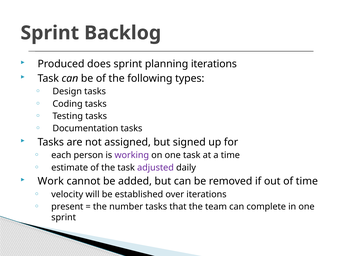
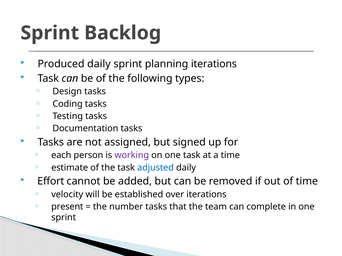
Produced does: does -> daily
adjusted colour: purple -> blue
Work: Work -> Effort
